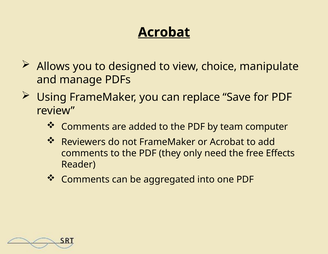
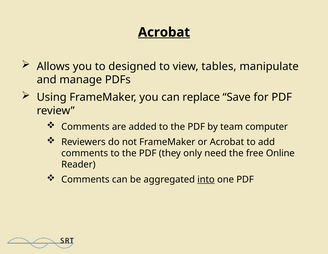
choice: choice -> tables
Effects: Effects -> Online
into underline: none -> present
